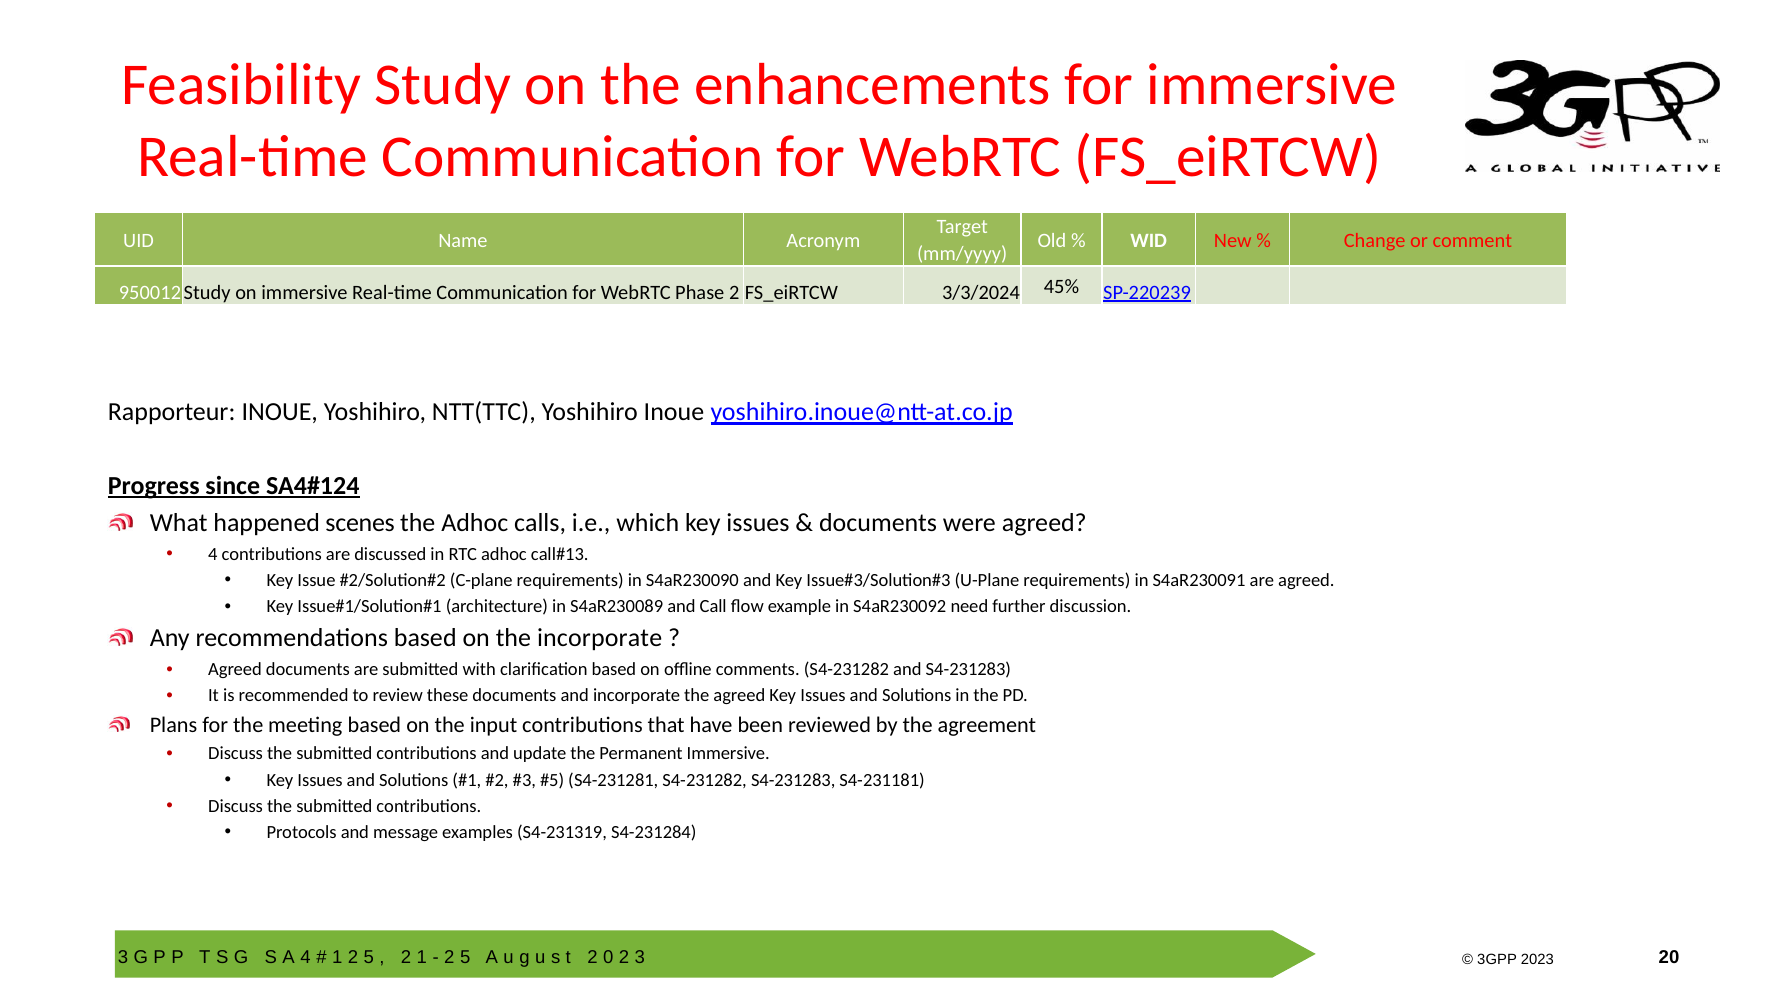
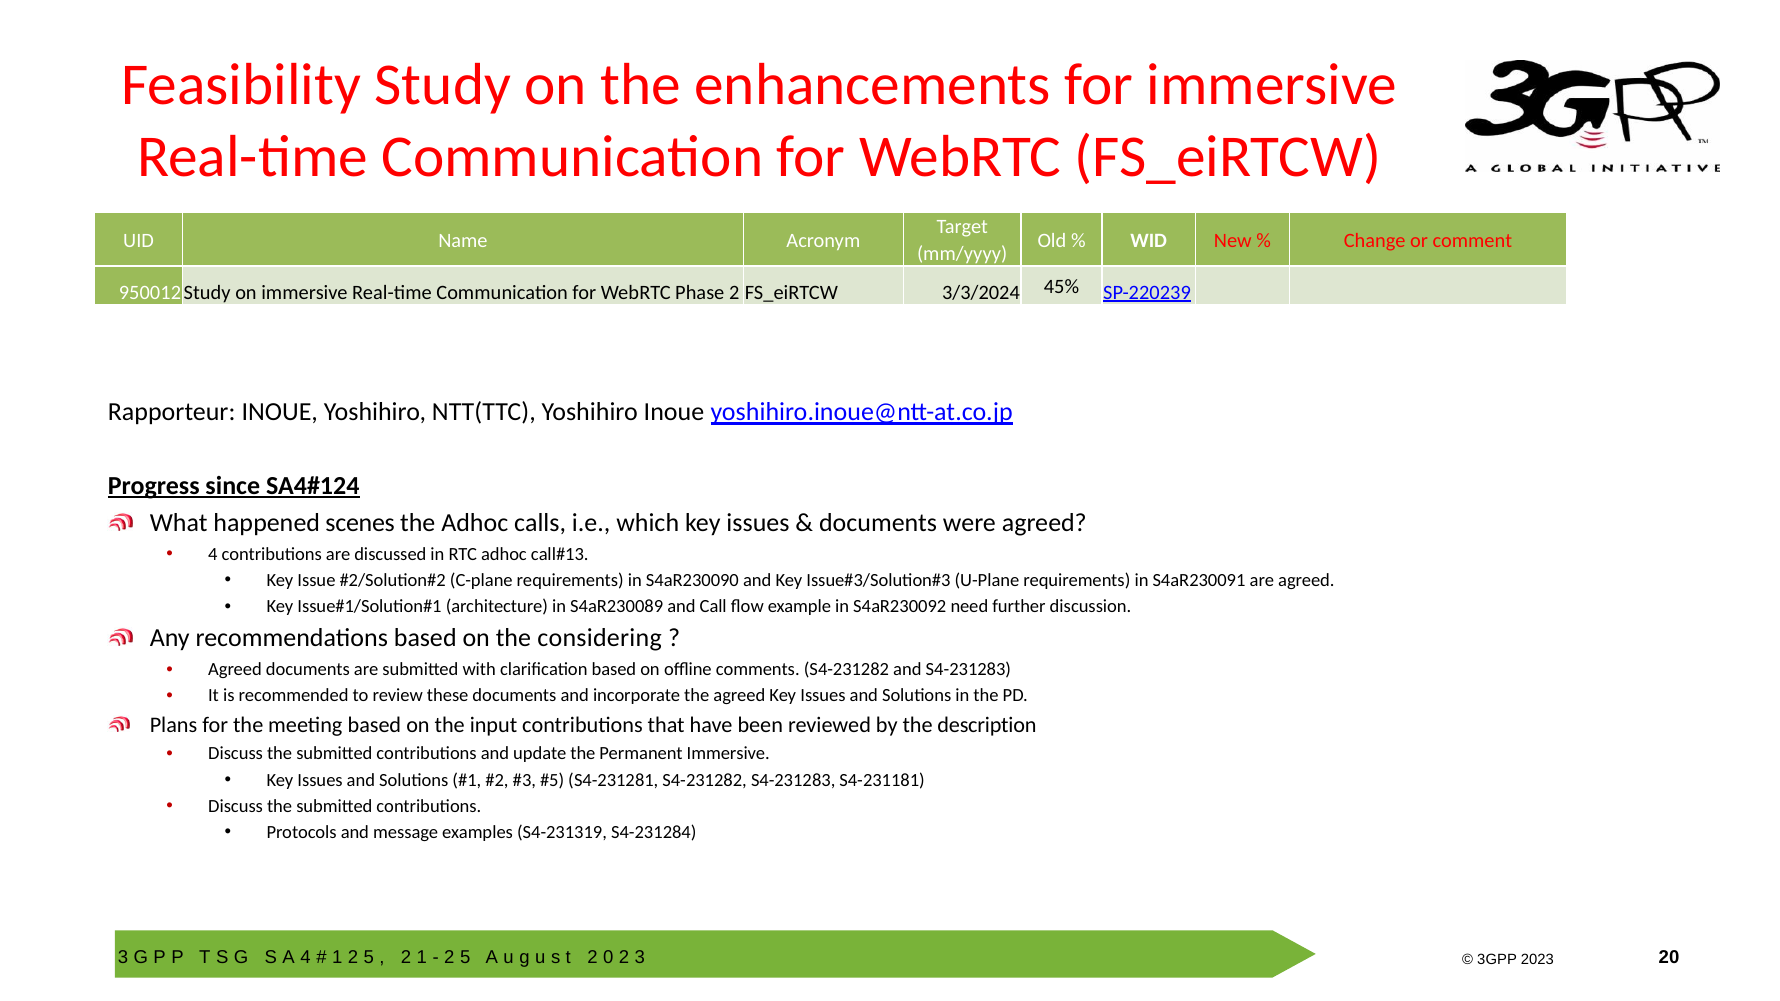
the incorporate: incorporate -> considering
agreement: agreement -> description
